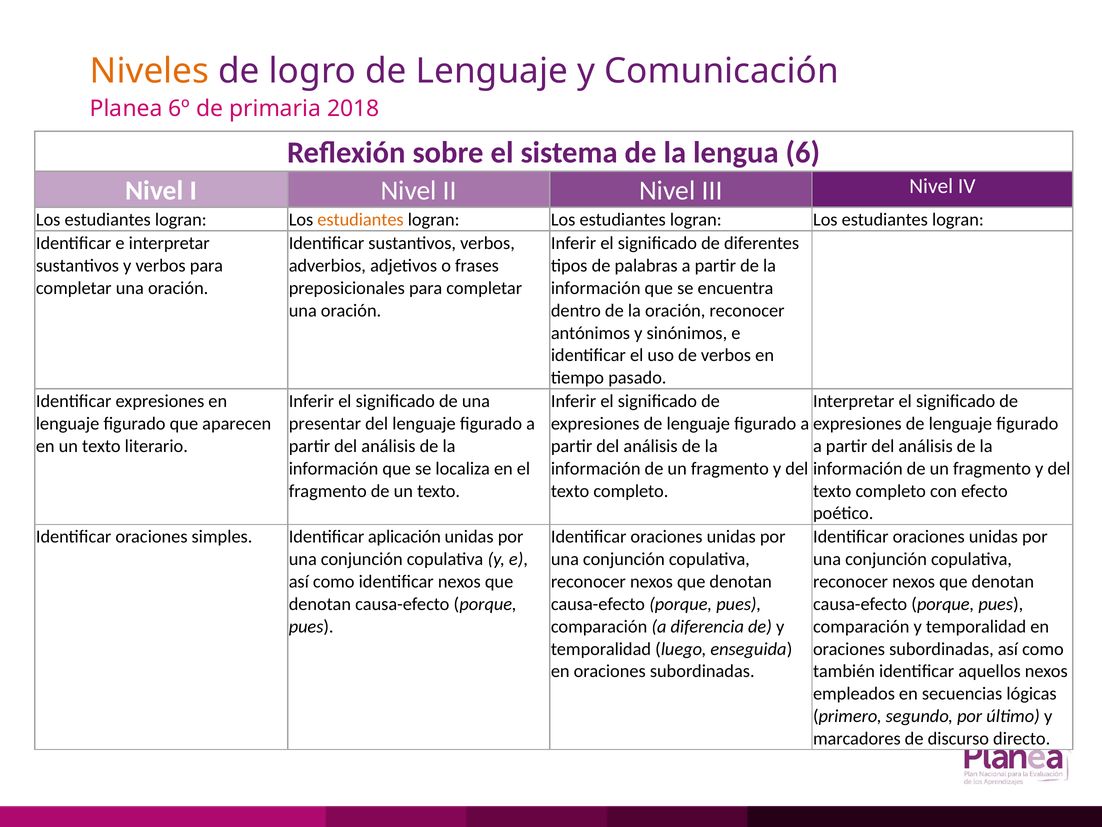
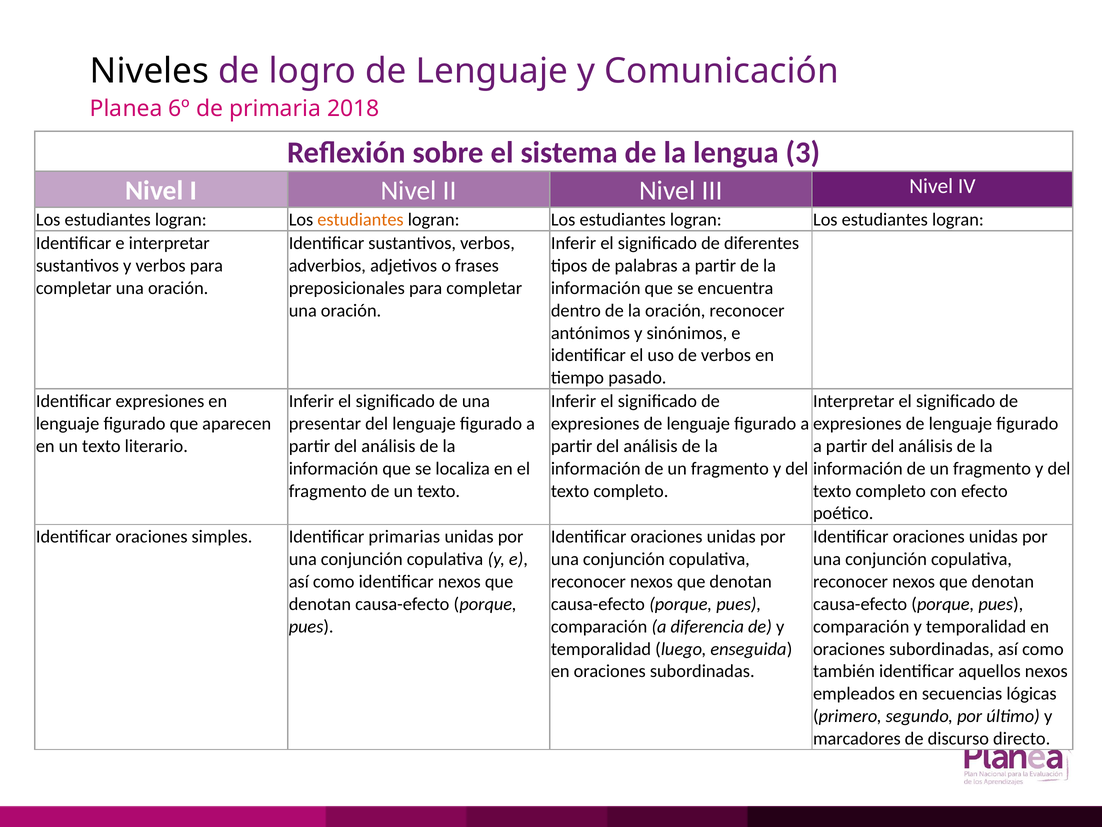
Niveles colour: orange -> black
6: 6 -> 3
aplicación: aplicación -> primarias
